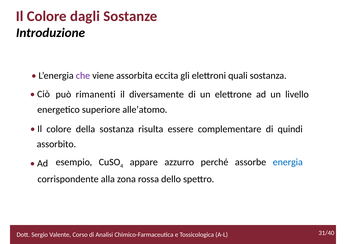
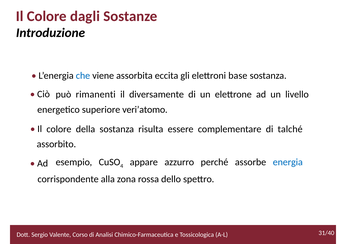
che colour: purple -> blue
quali: quali -> base
alle’atomo: alle’atomo -> veri’atomo
quindi: quindi -> talché
